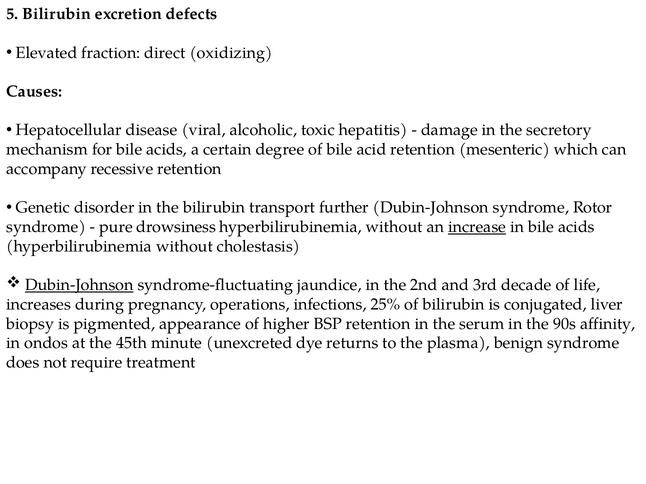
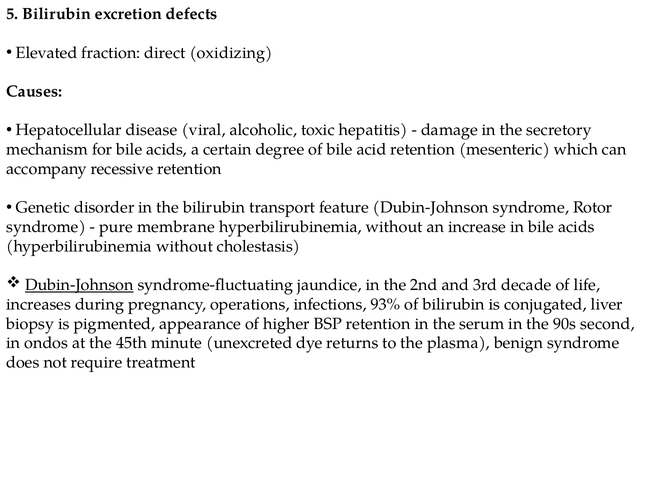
further: further -> feature
drowsiness: drowsiness -> membrane
increase underline: present -> none
25%: 25% -> 93%
affinity: affinity -> second
